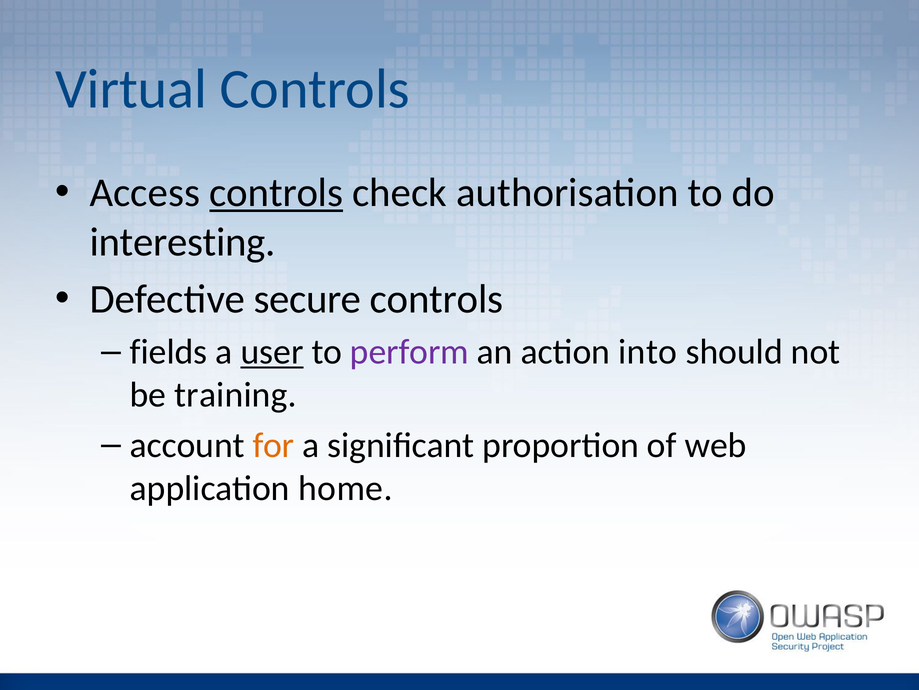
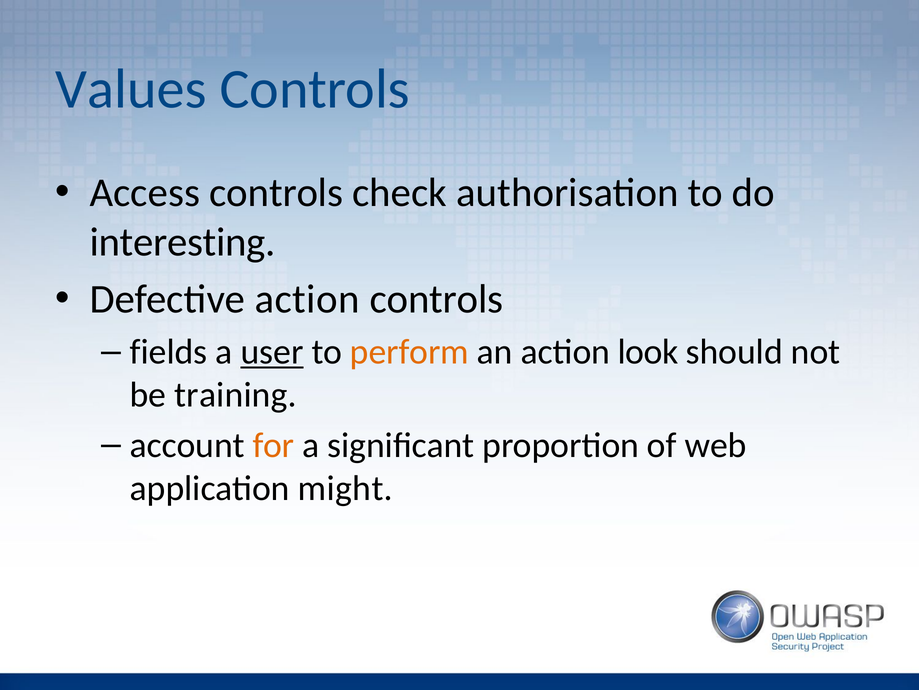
Virtual: Virtual -> Values
controls at (276, 193) underline: present -> none
Defective secure: secure -> action
perform colour: purple -> orange
into: into -> look
home: home -> might
